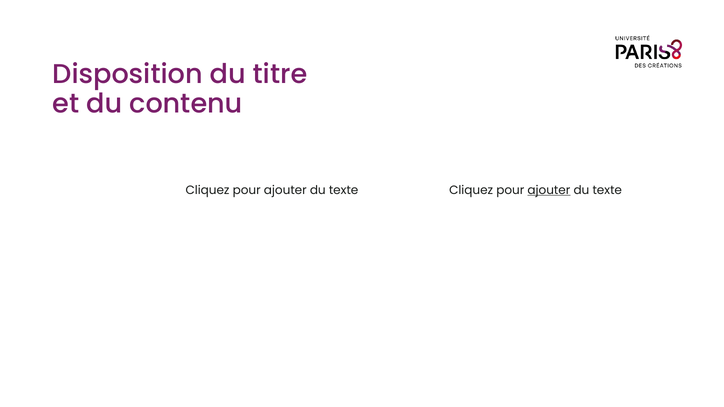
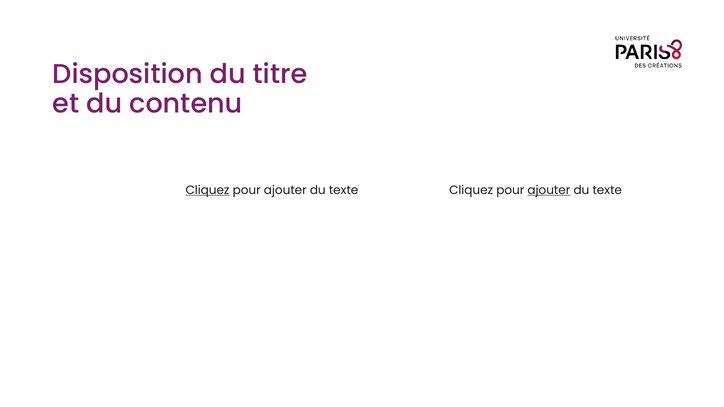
Cliquez at (207, 190) underline: none -> present
